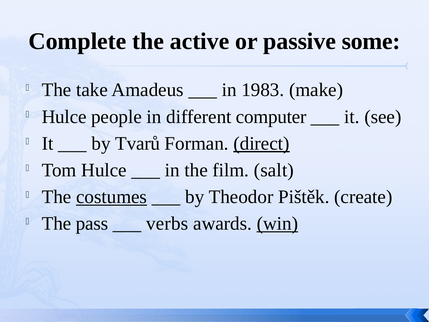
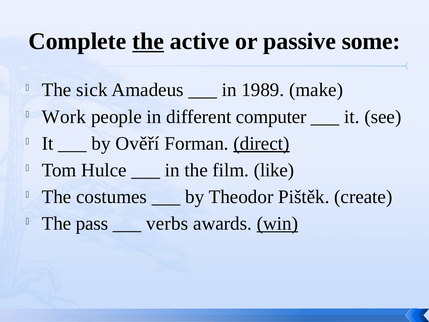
the at (148, 41) underline: none -> present
take: take -> sick
1983: 1983 -> 1989
Hulce at (64, 117): Hulce -> Work
Tvarů: Tvarů -> Ověří
salt: salt -> like
costumes underline: present -> none
